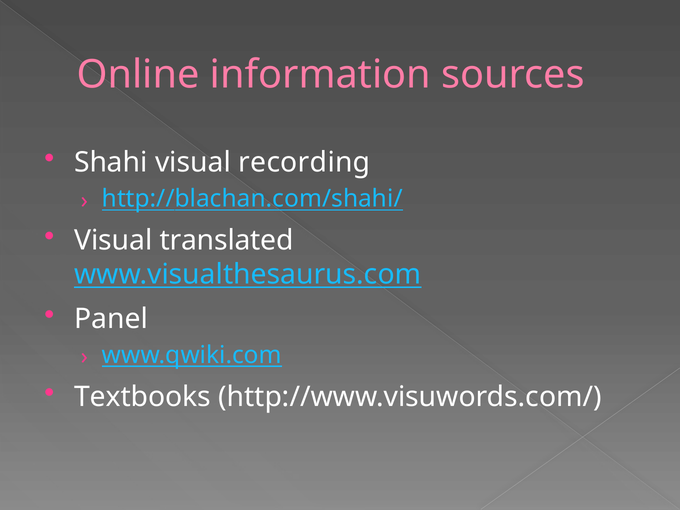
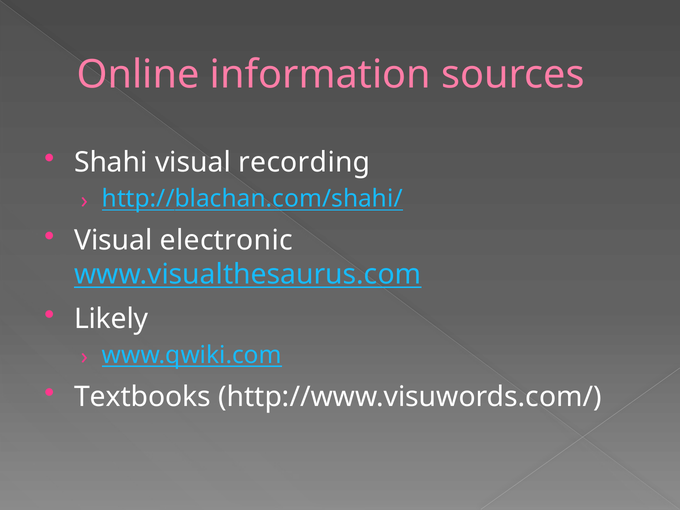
translated: translated -> electronic
Panel: Panel -> Likely
